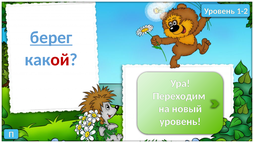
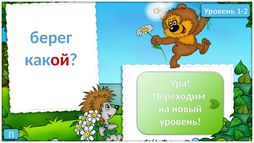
берег underline: present -> none
